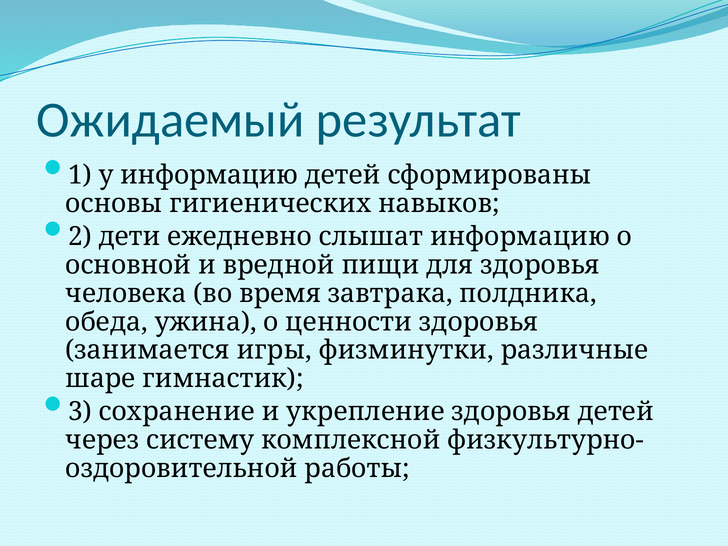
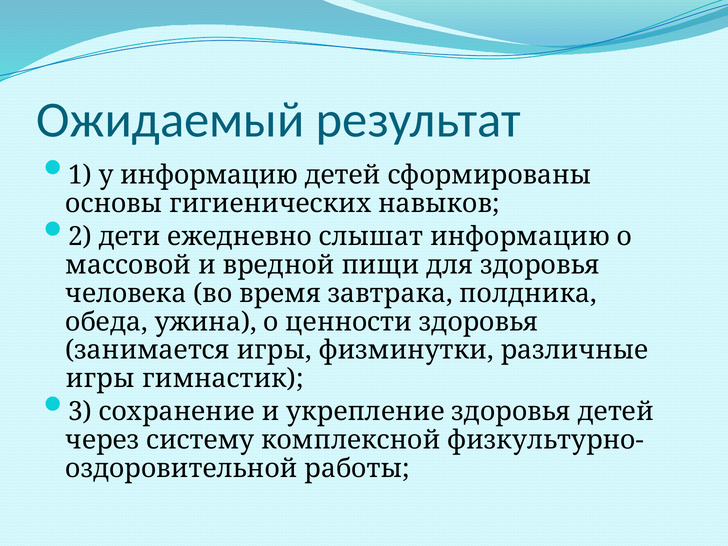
основной: основной -> массовой
шаре at (100, 379): шаре -> игры
